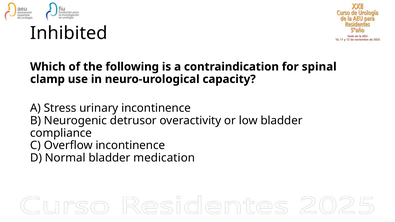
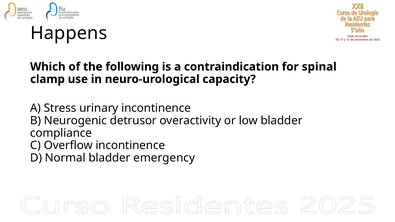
Inhibited: Inhibited -> Happens
medication: medication -> emergency
